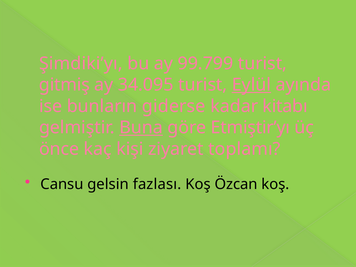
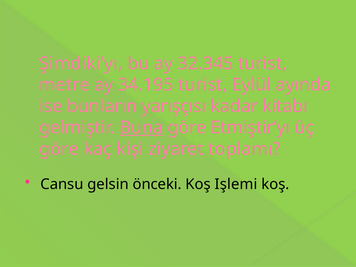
99.799: 99.799 -> 32.345
gitmiş: gitmiş -> metre
34.095: 34.095 -> 34.195
Eylül underline: present -> none
giderse: giderse -> yarışçısı
önce at (59, 149): önce -> göre
fazlası: fazlası -> önceki
Özcan: Özcan -> Işlemi
